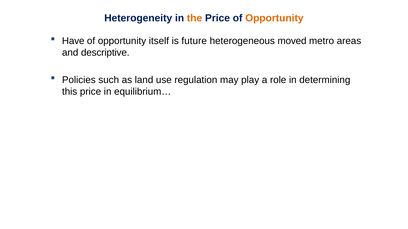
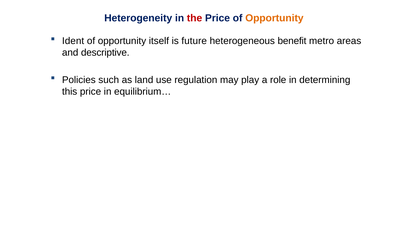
the colour: orange -> red
Have: Have -> Ident
moved: moved -> benefit
